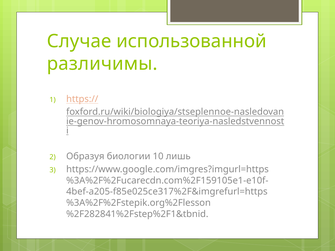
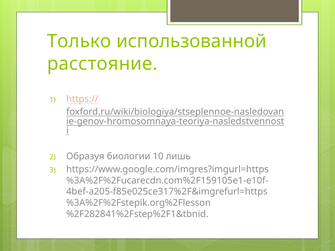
Случае: Случае -> Только
различимы: различимы -> расстояние
